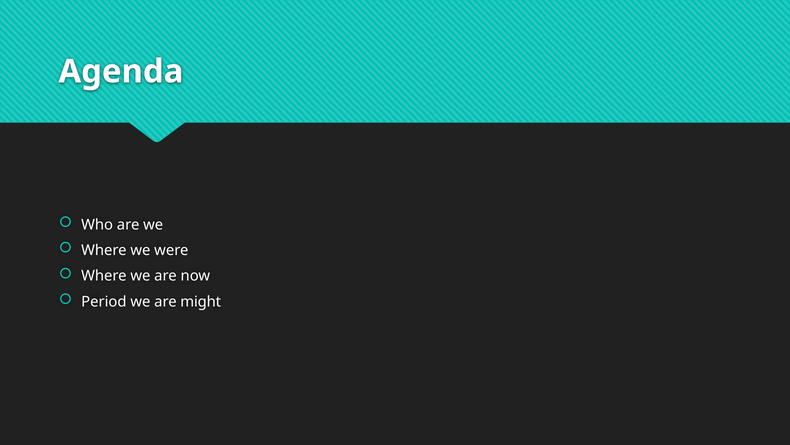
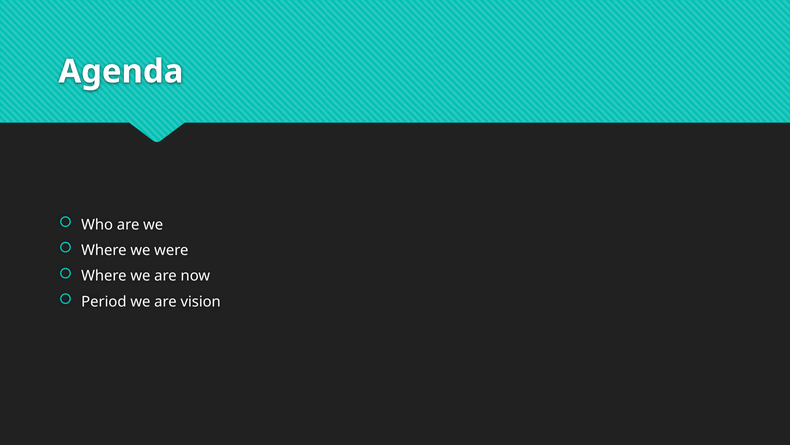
might: might -> vision
